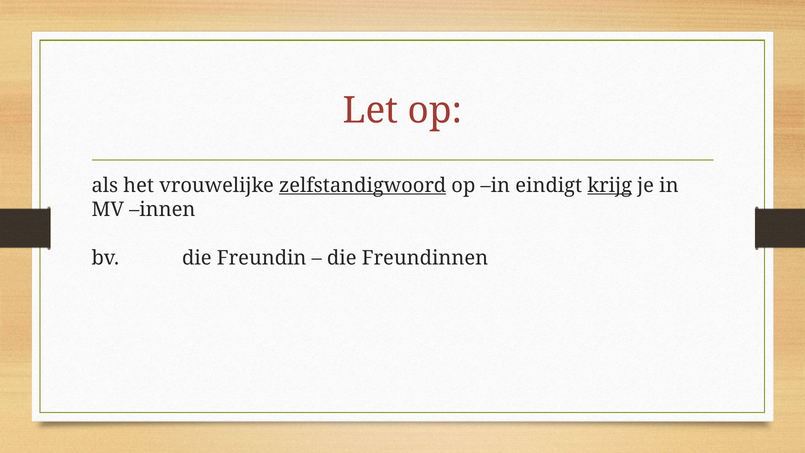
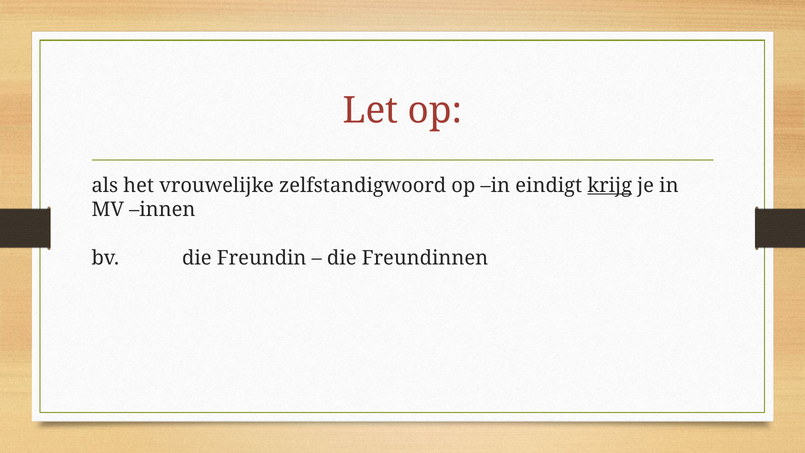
zelfstandigwoord underline: present -> none
